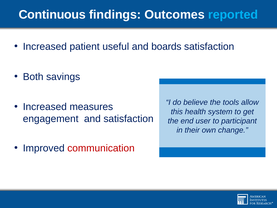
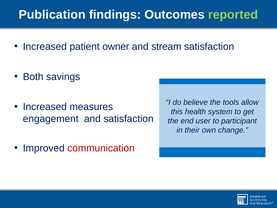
Continuous: Continuous -> Publication
reported colour: light blue -> light green
useful: useful -> owner
boards: boards -> stream
